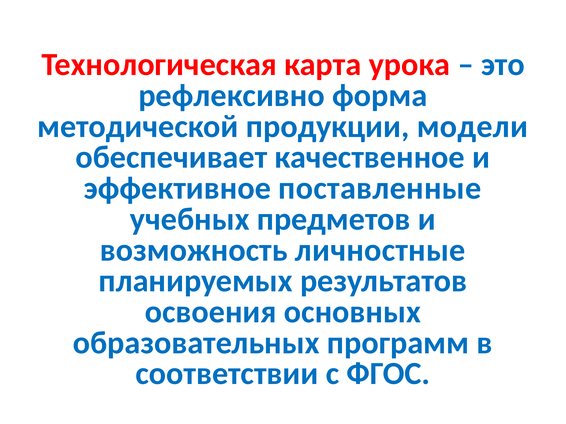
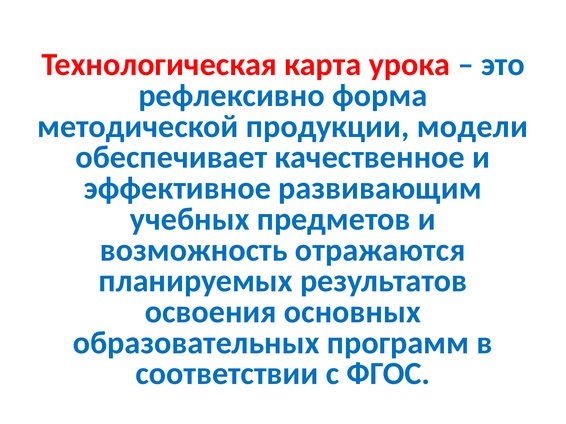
поставленные: поставленные -> развивающим
личностные: личностные -> отражаются
